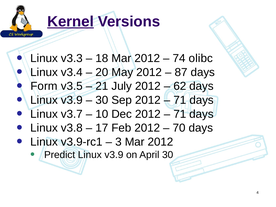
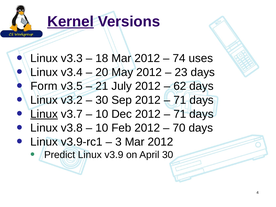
olibc: olibc -> uses
87: 87 -> 23
v3.9 at (72, 100): v3.9 -> v3.2
Linux at (44, 114) underline: none -> present
17 at (102, 128): 17 -> 10
